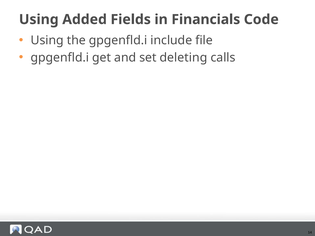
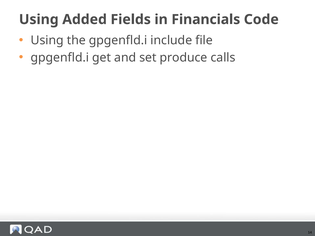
deleting: deleting -> produce
